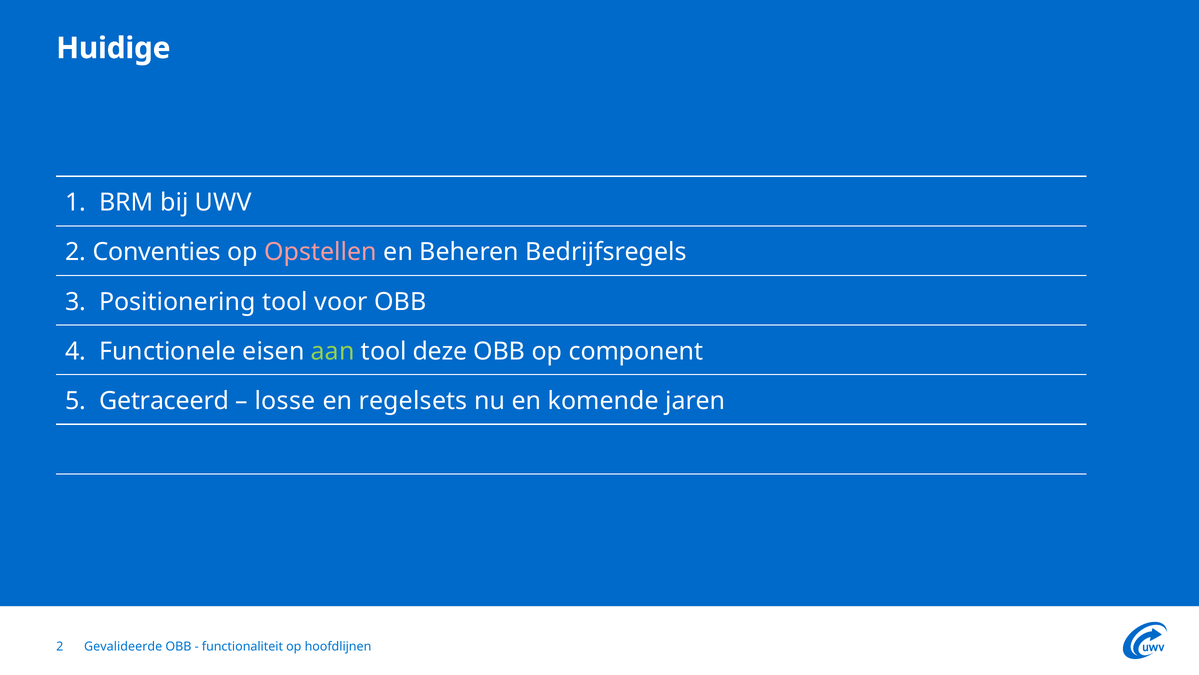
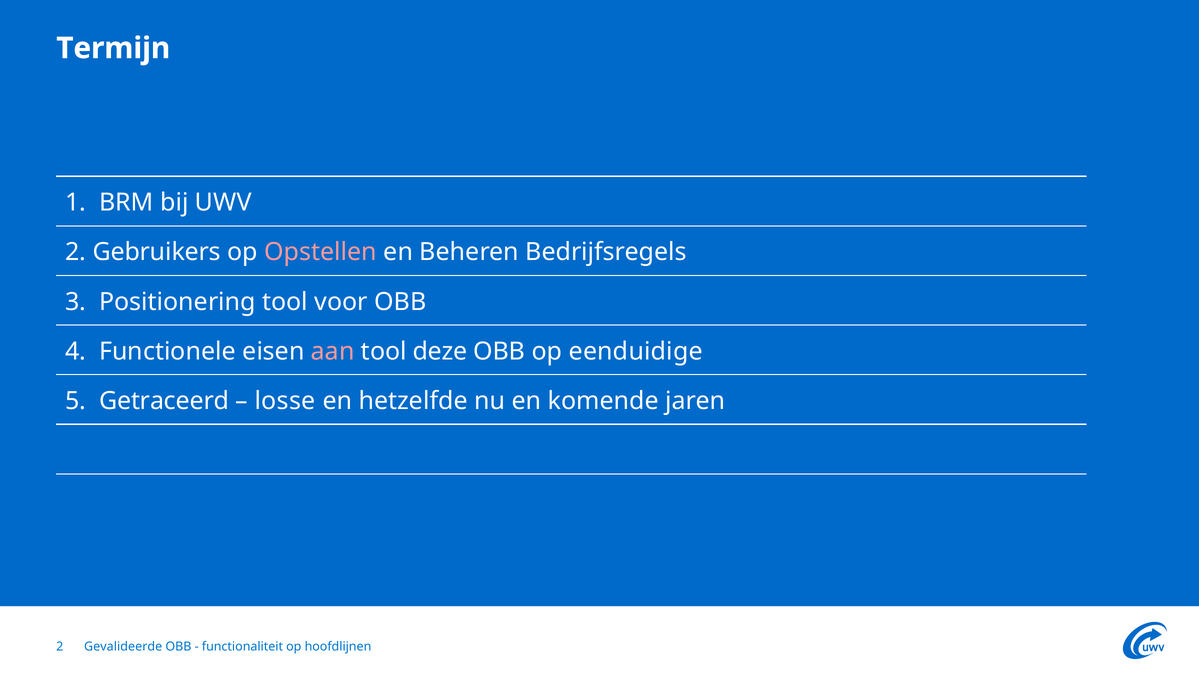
Huidige: Huidige -> Termijn
Conventies: Conventies -> Gebruikers
aan colour: light green -> pink
component: component -> eenduidige
regelsets: regelsets -> hetzelfde
